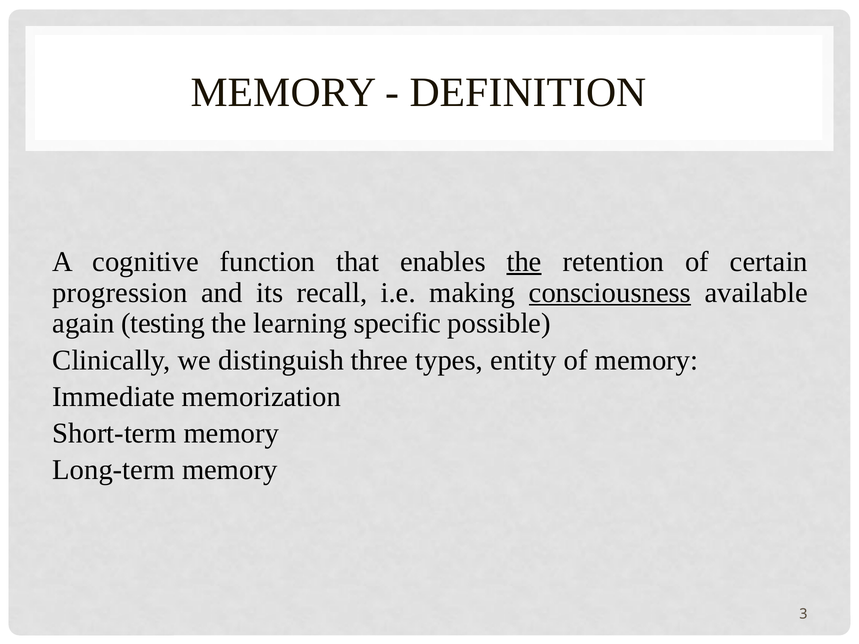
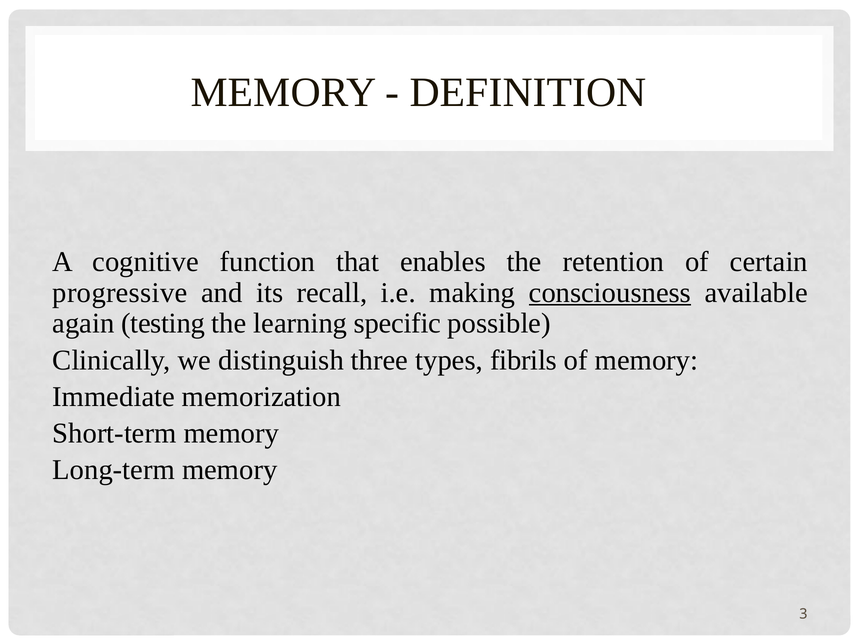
the at (524, 262) underline: present -> none
progression: progression -> progressive
entity: entity -> fibrils
